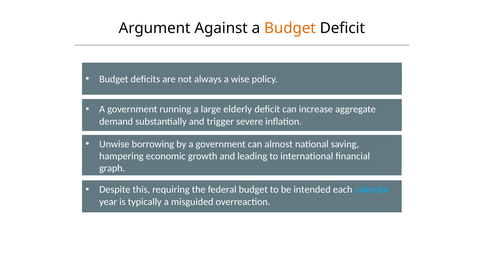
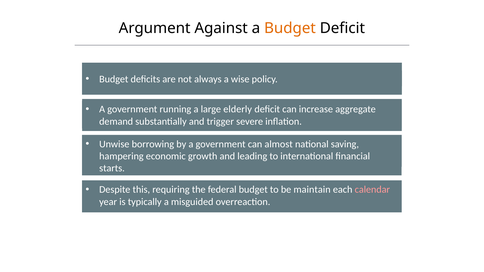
graph: graph -> starts
intended: intended -> maintain
calendar colour: light blue -> pink
